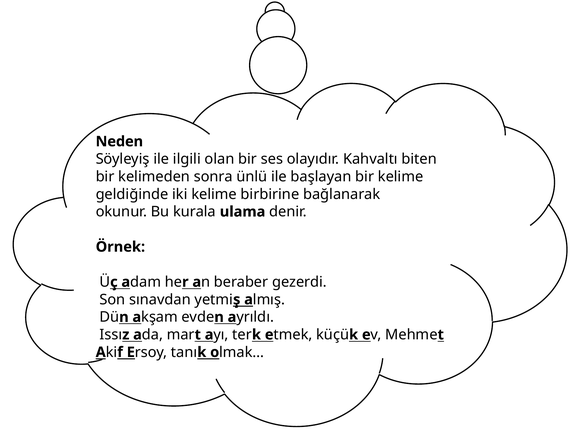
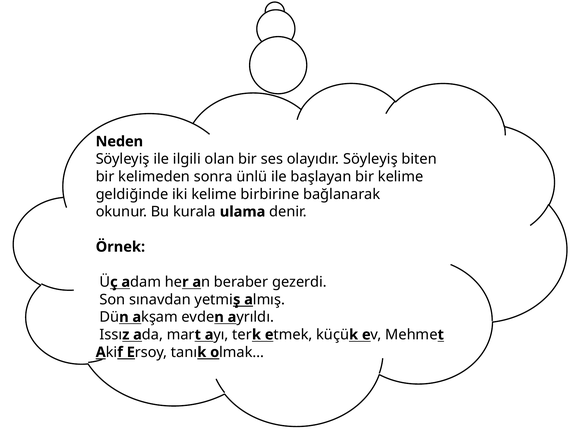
olayıdır Kahvaltı: Kahvaltı -> Söyleyiş
